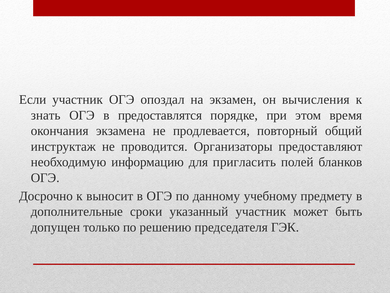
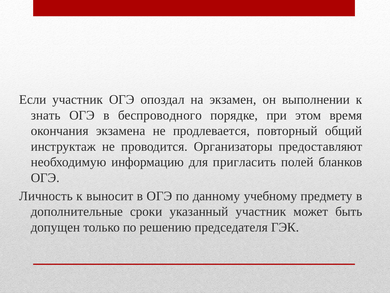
вычисления: вычисления -> выполнении
предоставлятся: предоставлятся -> беспроводного
Досрочно: Досрочно -> Личность
